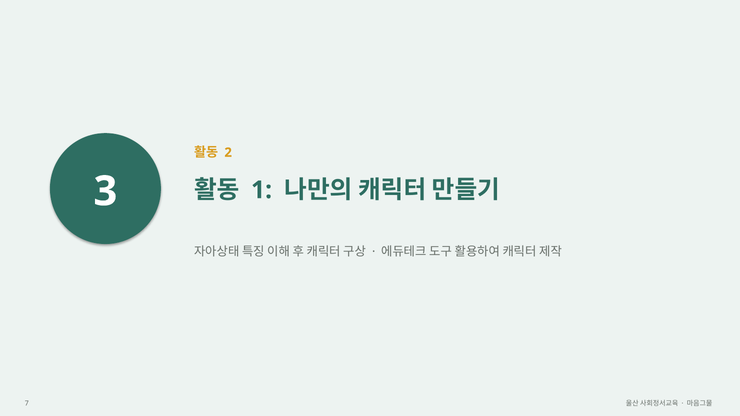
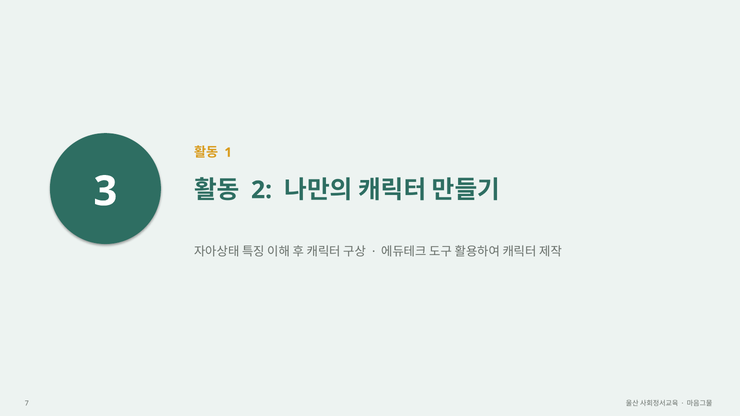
2: 2 -> 1
1: 1 -> 2
